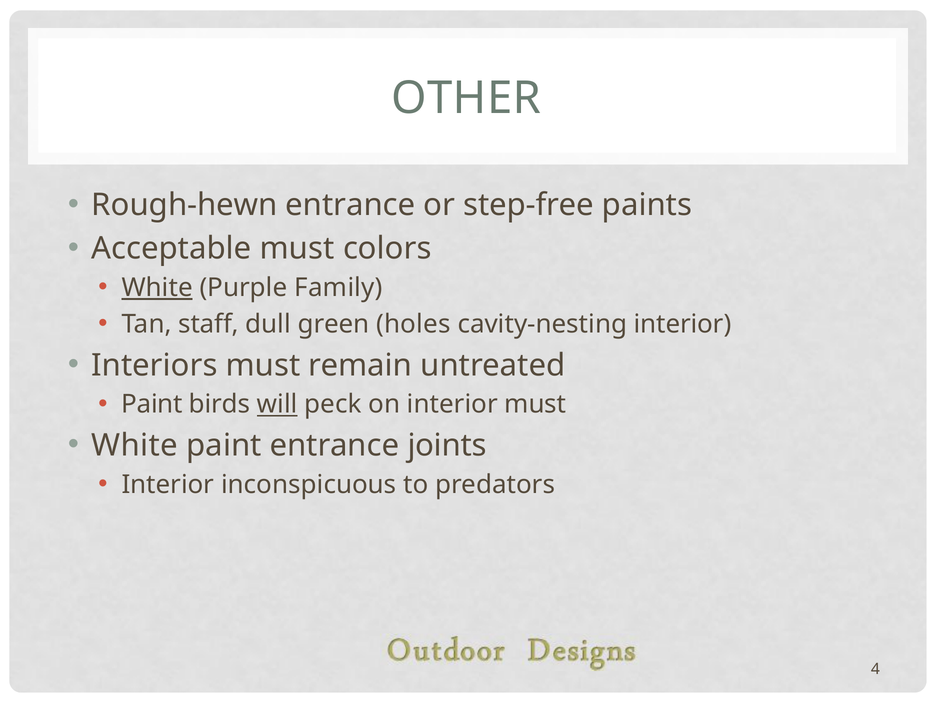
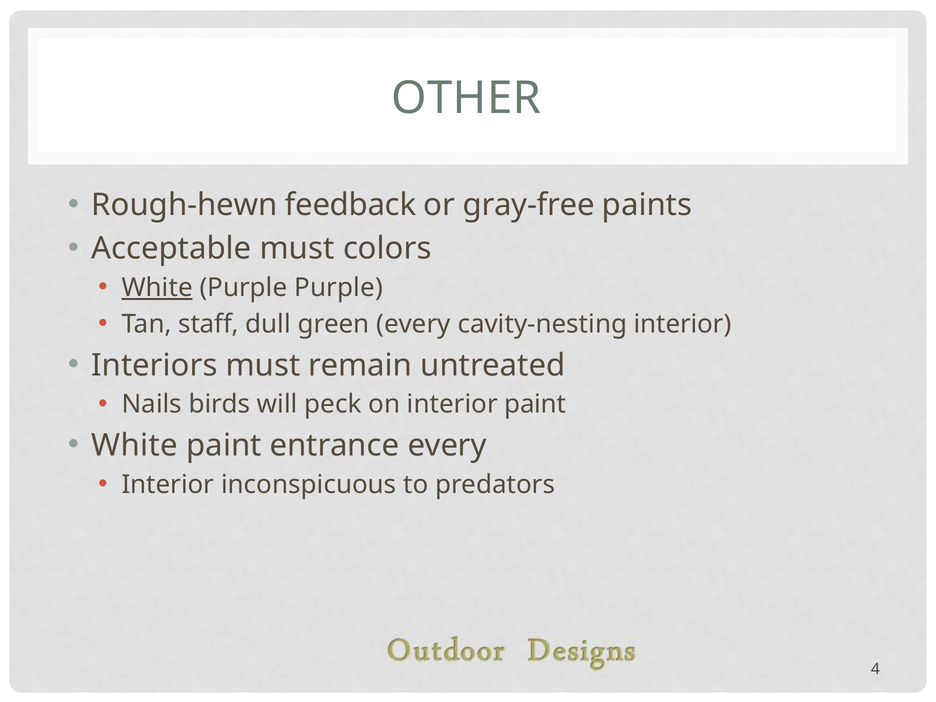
Rough-hewn entrance: entrance -> feedback
step-free: step-free -> gray-free
Purple Family: Family -> Purple
green holes: holes -> every
Paint at (152, 404): Paint -> Nails
will underline: present -> none
interior must: must -> paint
entrance joints: joints -> every
